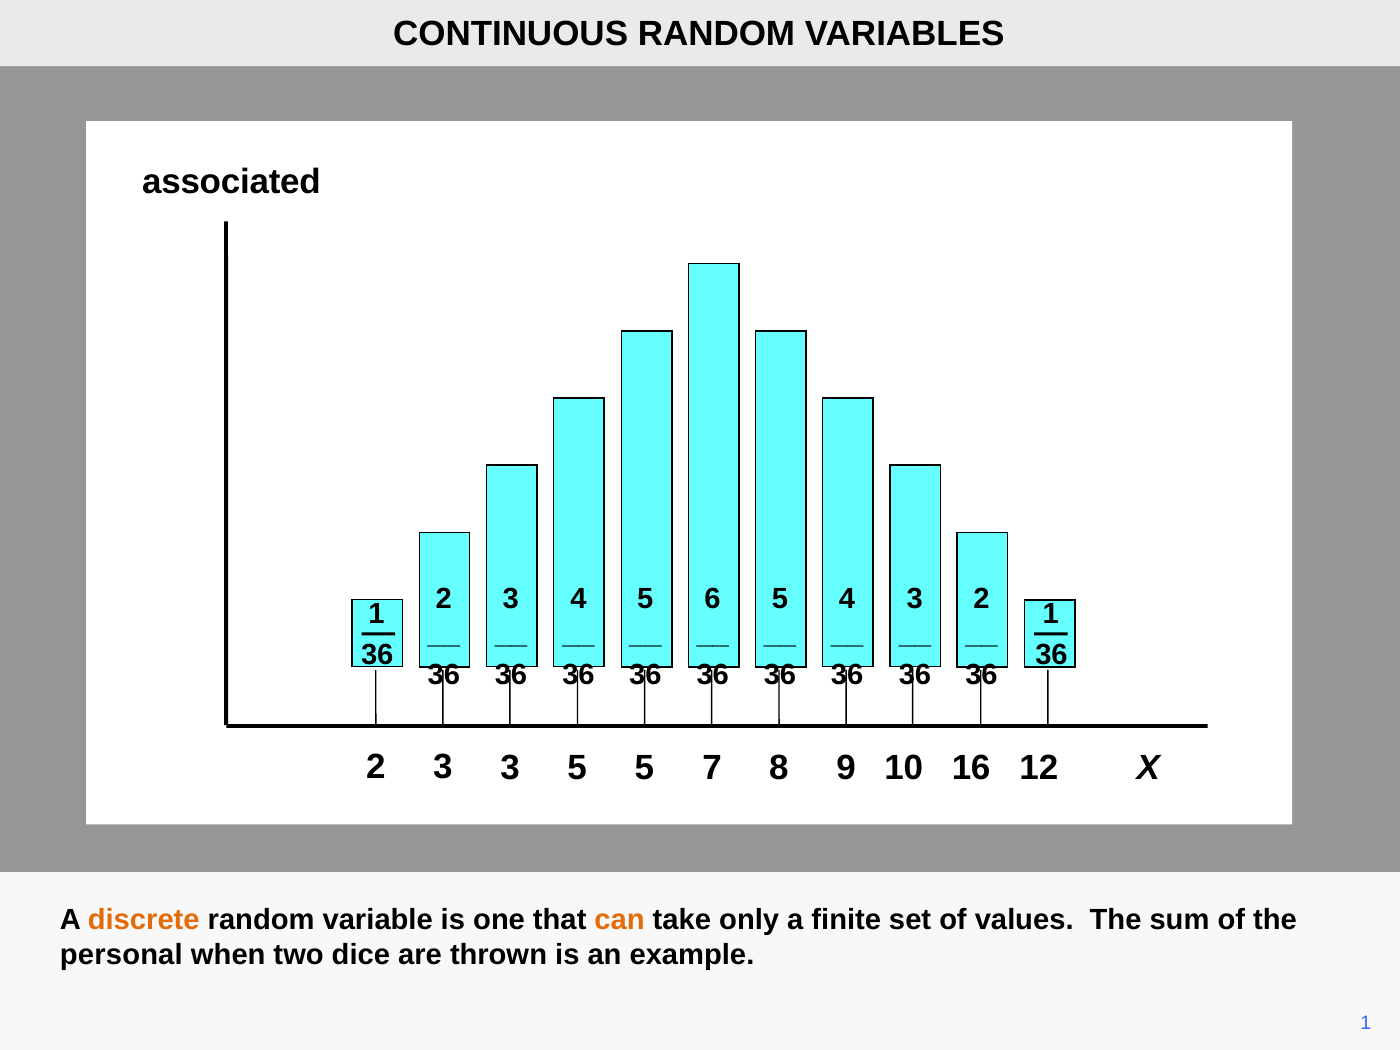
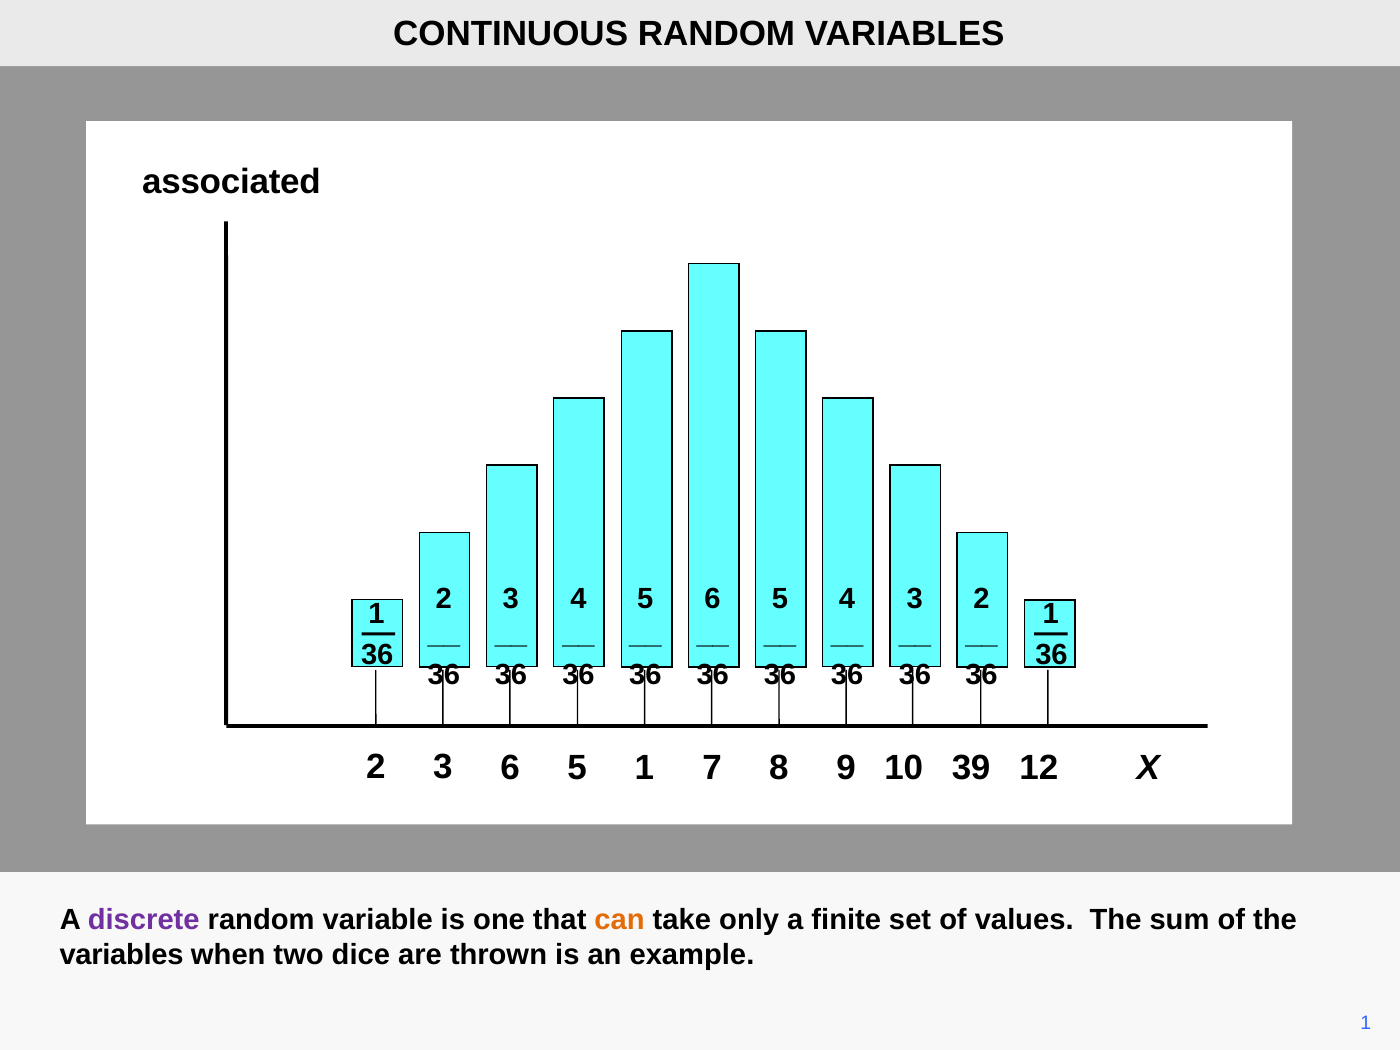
3 3: 3 -> 6
5 5: 5 -> 1
16: 16 -> 39
discrete colour: orange -> purple
personal at (121, 955): personal -> variables
